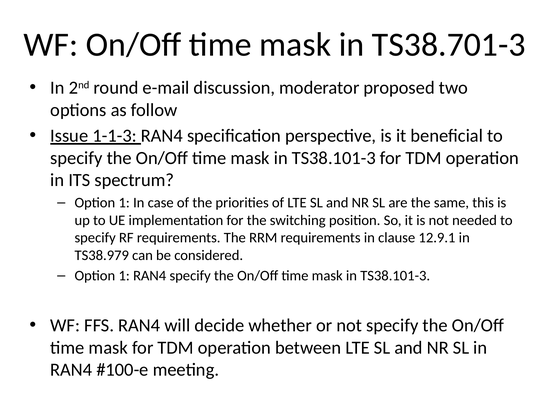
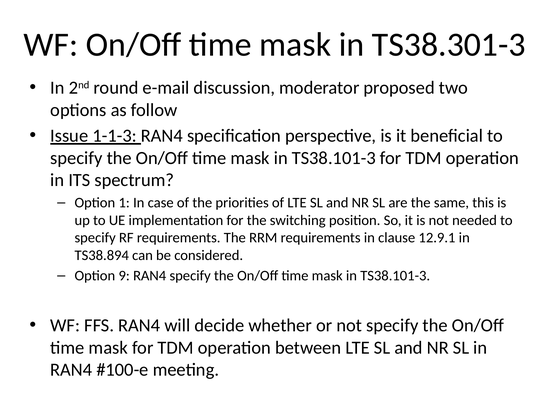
TS38.701-3: TS38.701-3 -> TS38.301-3
TS38.979: TS38.979 -> TS38.894
1 at (124, 275): 1 -> 9
